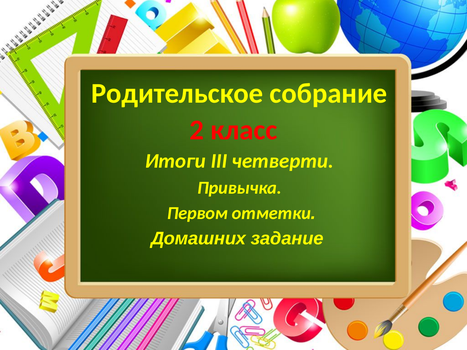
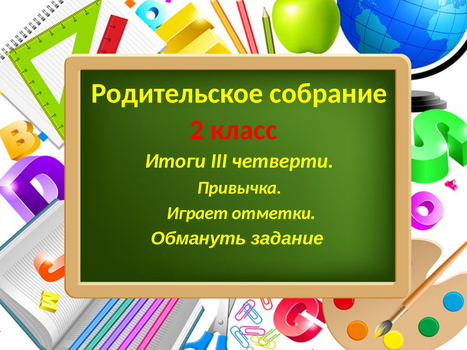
Первом: Первом -> Играет
Домашних: Домашних -> Обмануть
